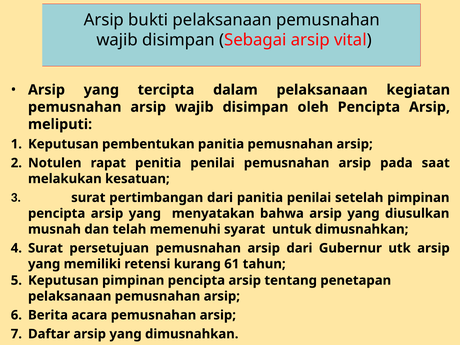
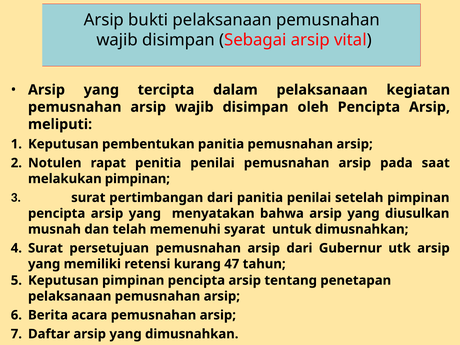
melakukan kesatuan: kesatuan -> pimpinan
61: 61 -> 47
